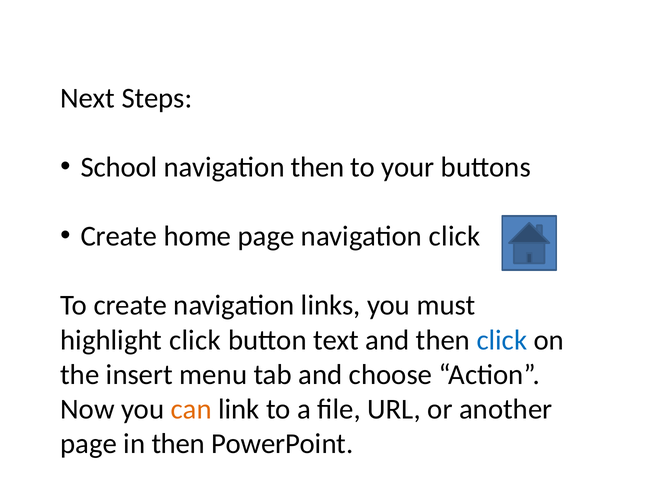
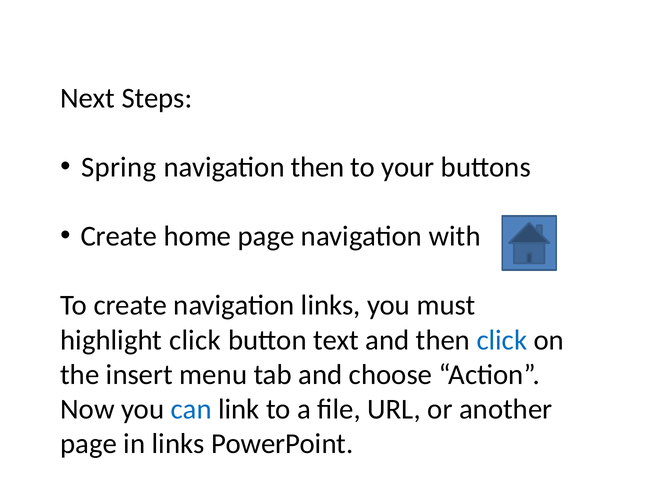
School: School -> Spring
navigation click: click -> with
can colour: orange -> blue
in then: then -> links
